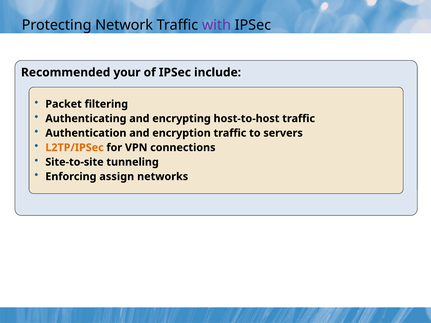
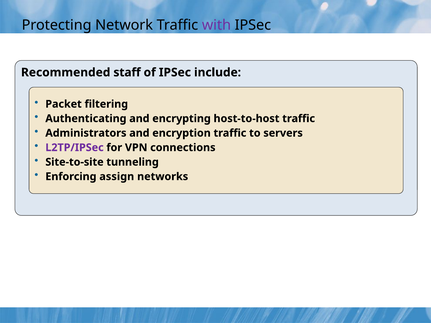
your: your -> staff
Authentication: Authentication -> Administrators
L2TP/IPSec colour: orange -> purple
